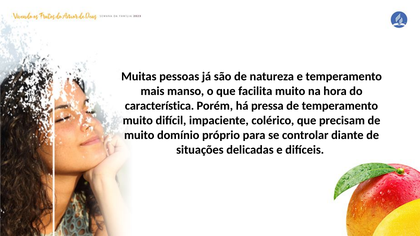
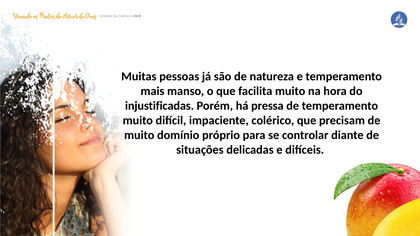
característica: característica -> injustificadas
